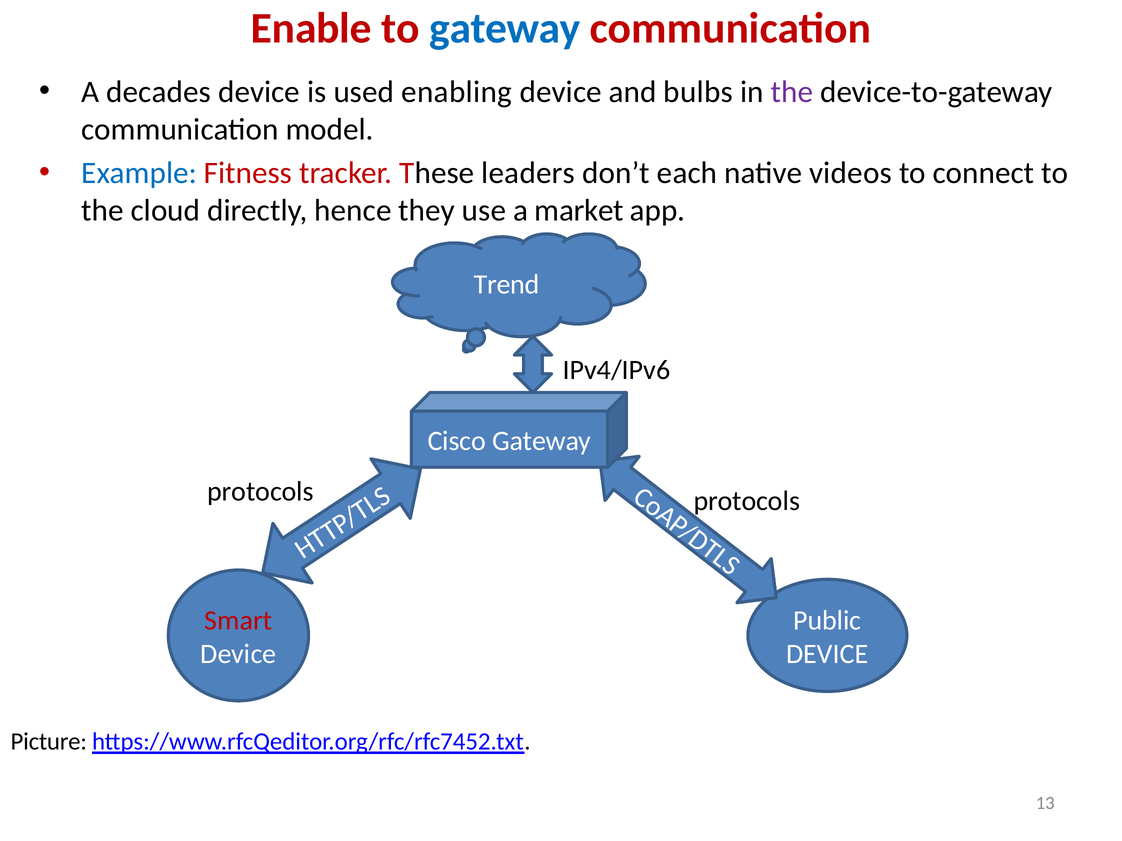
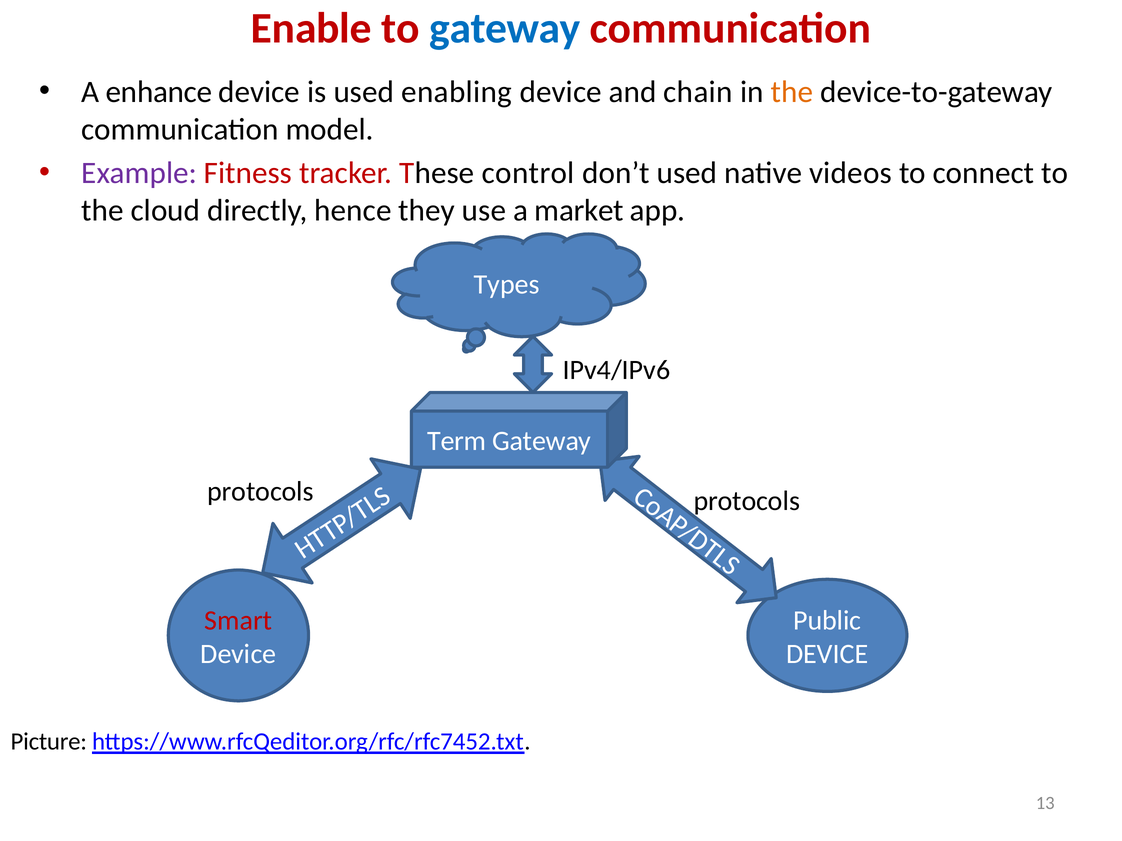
decades: decades -> enhance
bulbs: bulbs -> chain
the at (792, 92) colour: purple -> orange
Example colour: blue -> purple
leaders: leaders -> control
don’t each: each -> used
Trend: Trend -> Types
Cisco: Cisco -> Term
